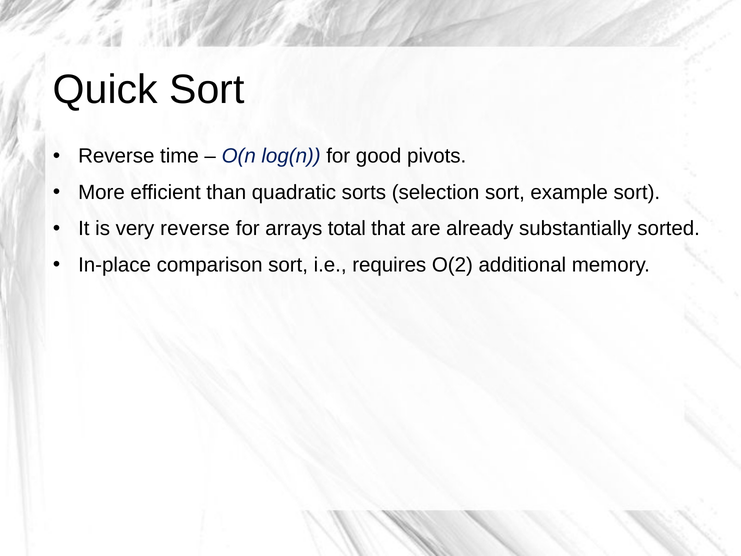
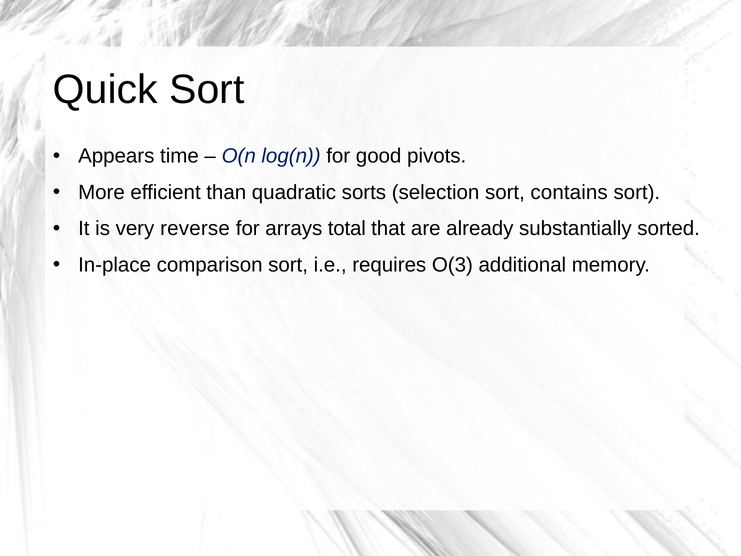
Reverse at (116, 156): Reverse -> Appears
example: example -> contains
O(2: O(2 -> O(3
